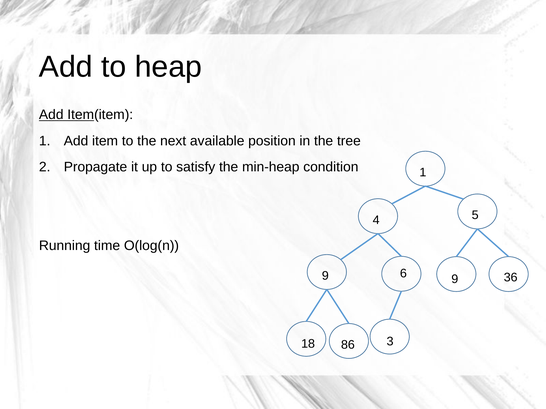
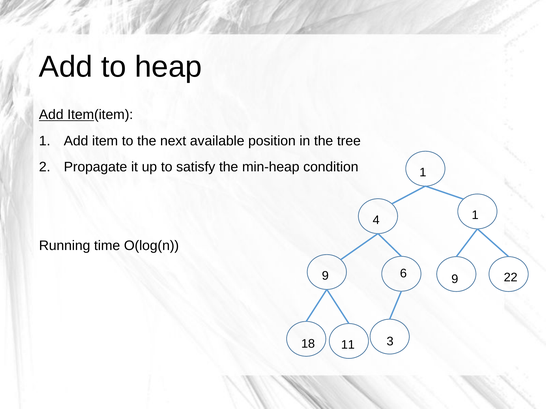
4 5: 5 -> 1
36: 36 -> 22
86: 86 -> 11
